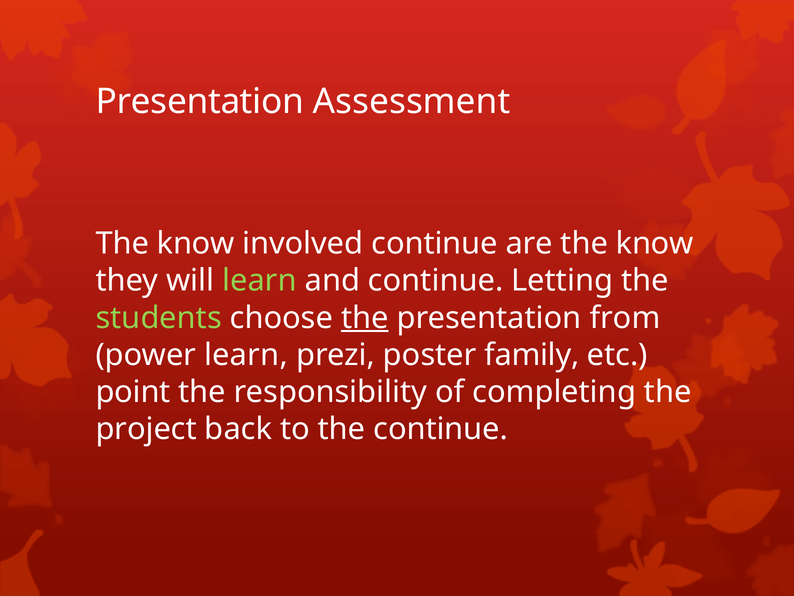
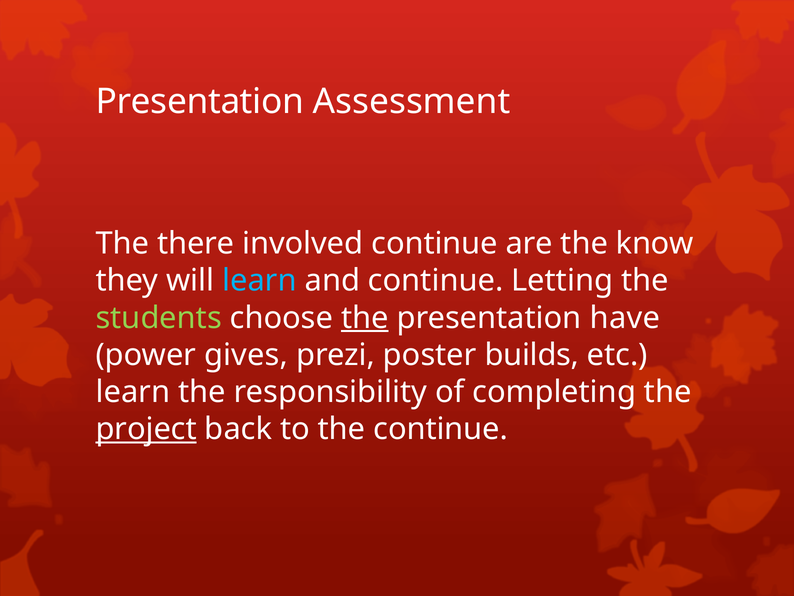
know at (196, 243): know -> there
learn at (260, 280) colour: light green -> light blue
from: from -> have
power learn: learn -> gives
family: family -> builds
point at (133, 392): point -> learn
project underline: none -> present
